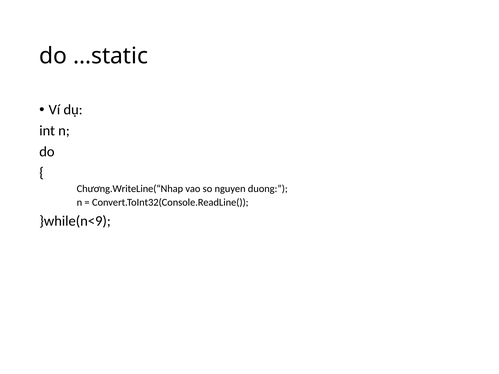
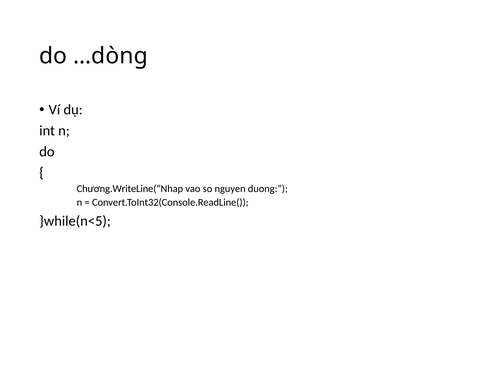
…static: …static -> …dòng
}while(n<9: }while(n<9 -> }while(n<5
